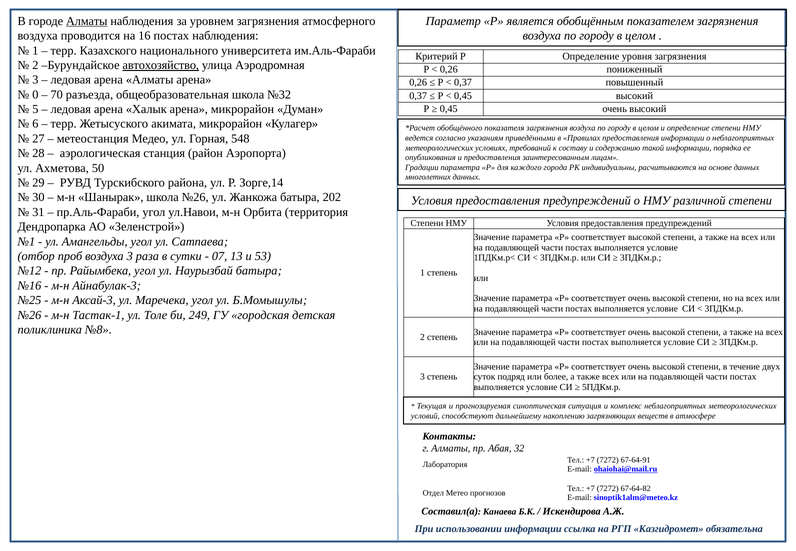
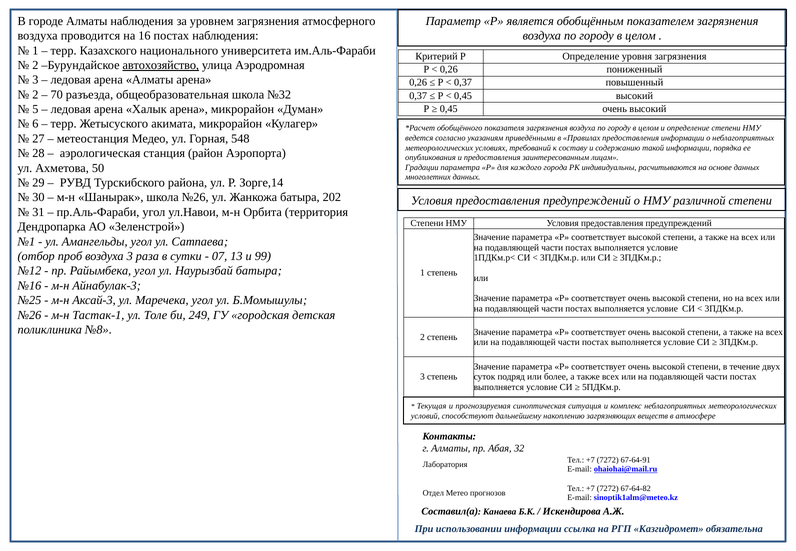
Алматы at (87, 21) underline: present -> none
0 at (35, 95): 0 -> 2
53: 53 -> 99
